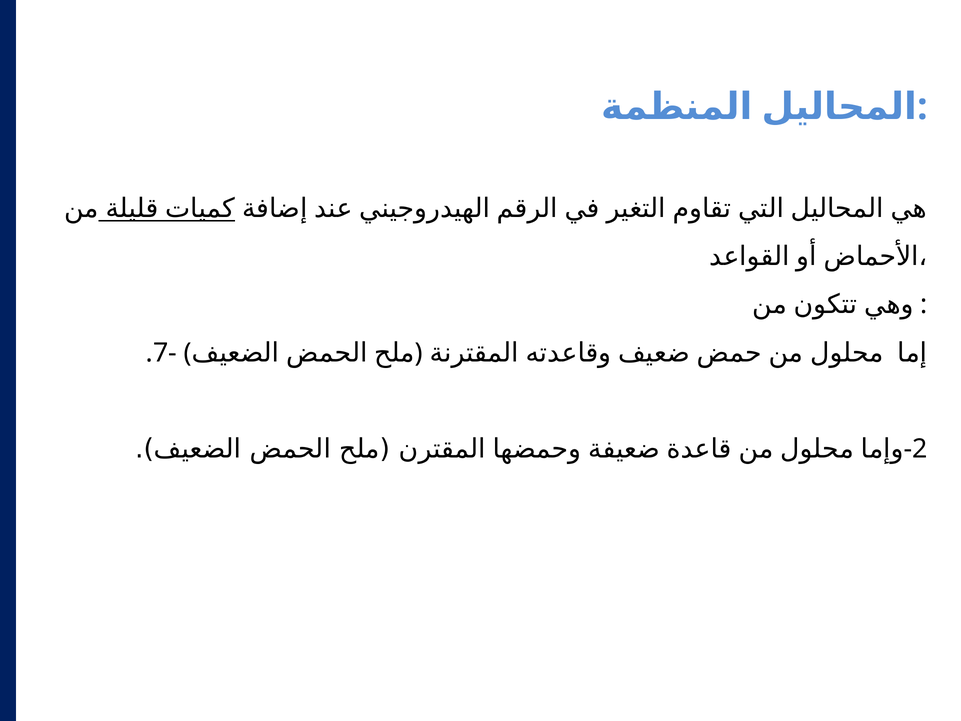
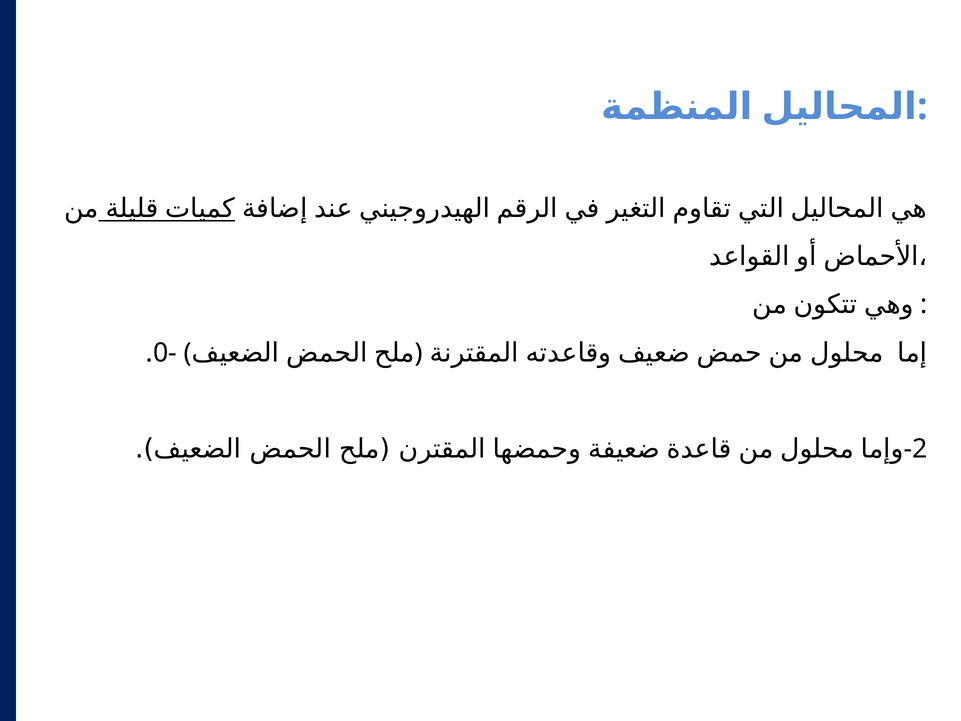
.7-: .7- -> .0-
